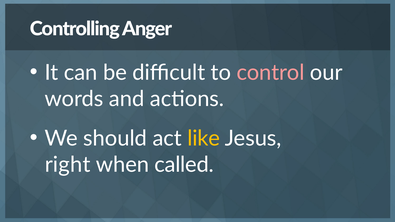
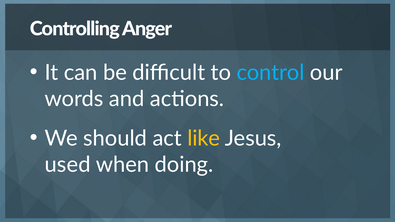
control colour: pink -> light blue
right: right -> used
called: called -> doing
